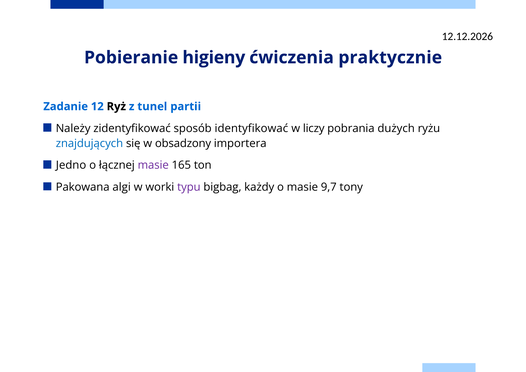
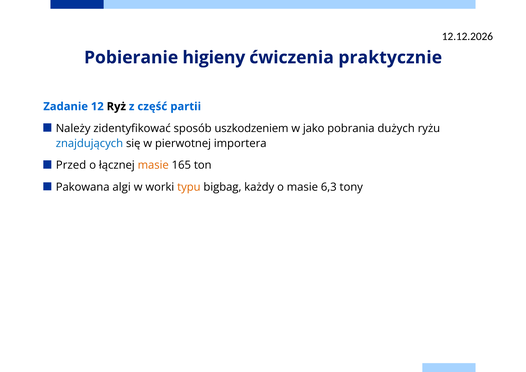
tunel: tunel -> część
identyfikować: identyfikować -> uszkodzeniem
liczy: liczy -> jako
obsadzony: obsadzony -> pierwotnej
Jedno: Jedno -> Przed
masie at (153, 165) colour: purple -> orange
typu colour: purple -> orange
9,7: 9,7 -> 6,3
